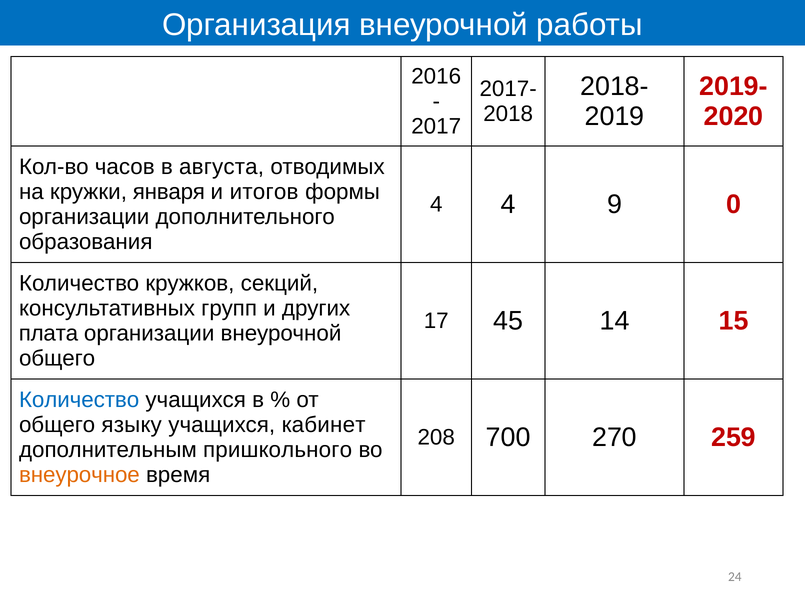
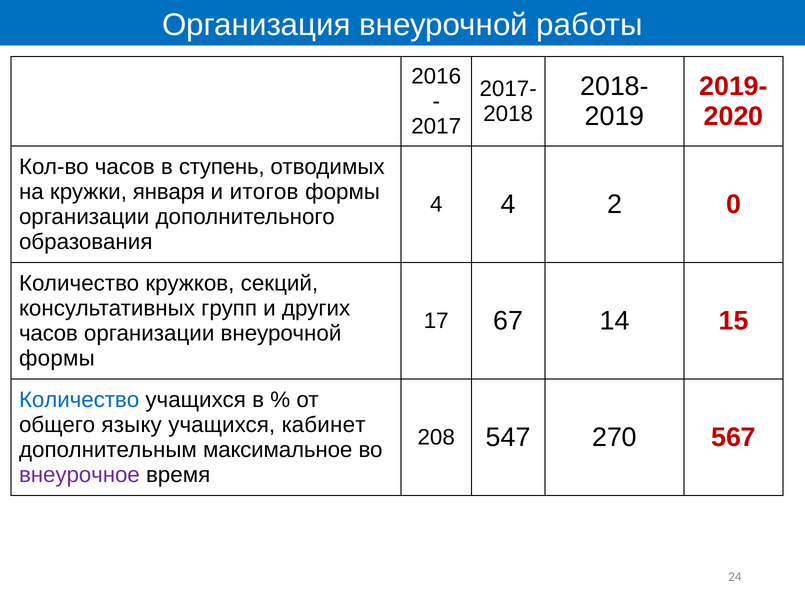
августа: августа -> ступень
9: 9 -> 2
45: 45 -> 67
плата at (48, 333): плата -> часов
общего at (57, 358): общего -> формы
700: 700 -> 547
259: 259 -> 567
пришкольного: пришкольного -> максимальное
внеурочное colour: orange -> purple
